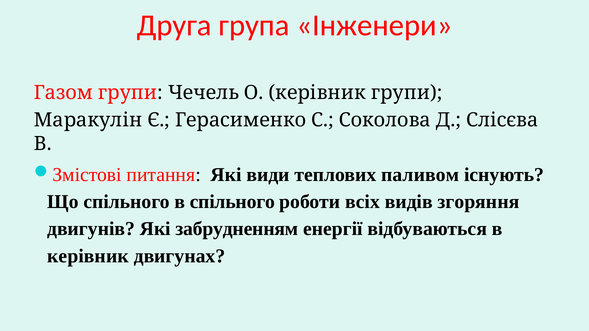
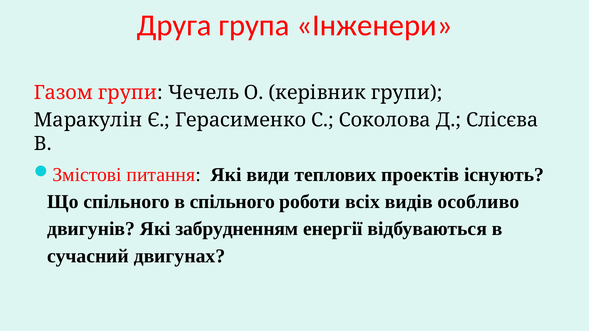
паливом: паливом -> проектів
згоряння: згоряння -> особливо
керівник at (88, 256): керівник -> сучасний
